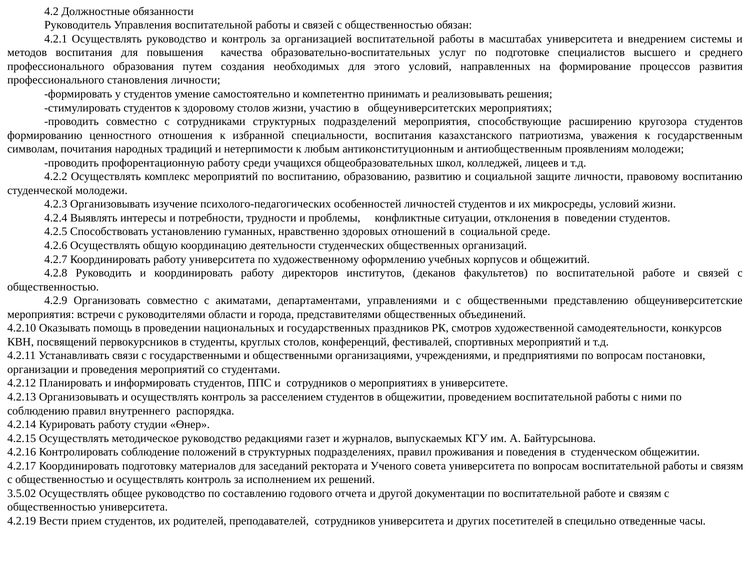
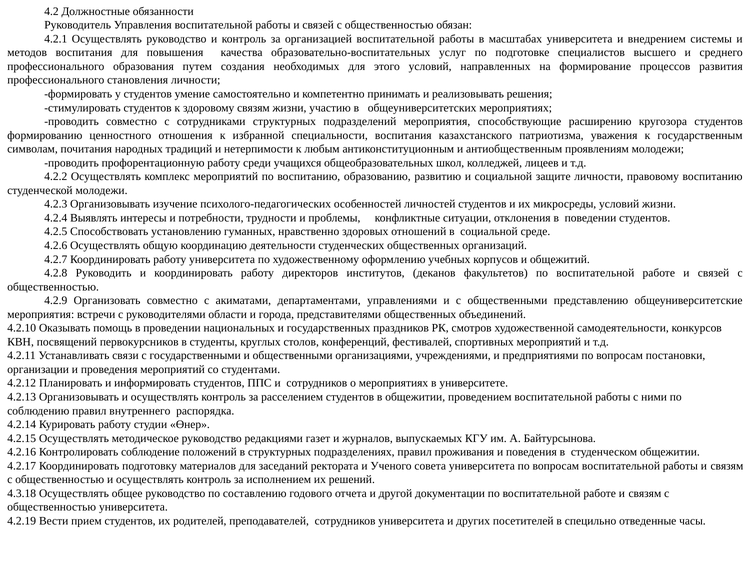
здоровому столов: столов -> связям
3.5.02: 3.5.02 -> 4.3.18
